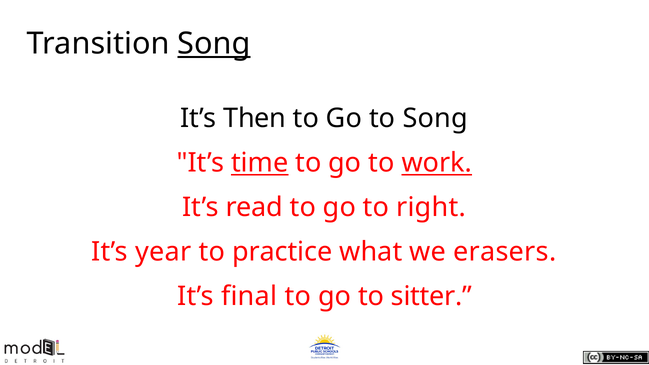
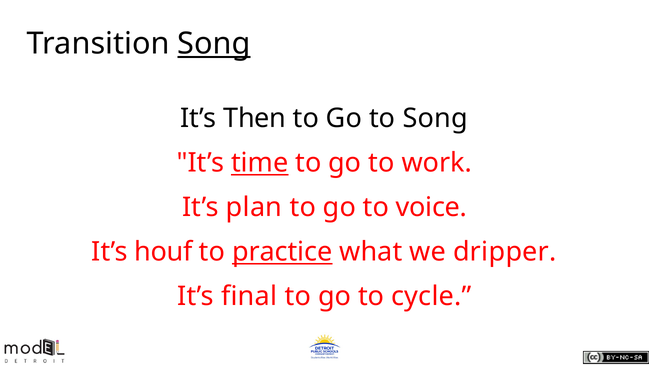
work underline: present -> none
read: read -> plan
right: right -> voice
year: year -> houf
practice underline: none -> present
erasers: erasers -> dripper
sitter: sitter -> cycle
